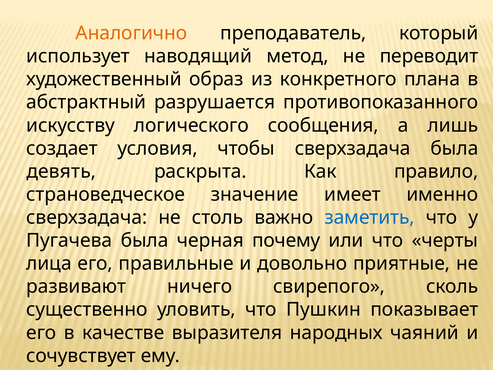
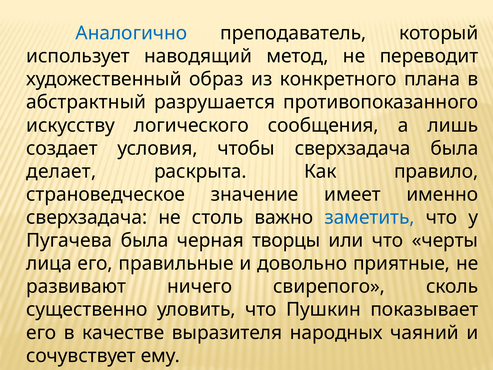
Аналогично colour: orange -> blue
девять: девять -> делает
почему: почему -> творцы
